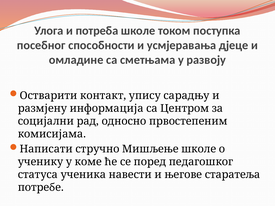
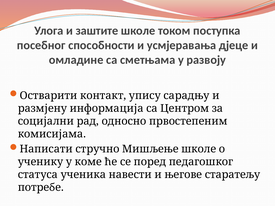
потреба: потреба -> заштите
старатеља: старатеља -> старатељу
